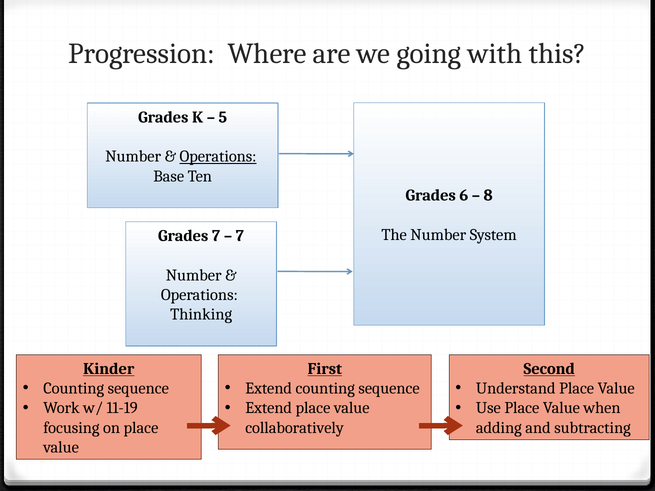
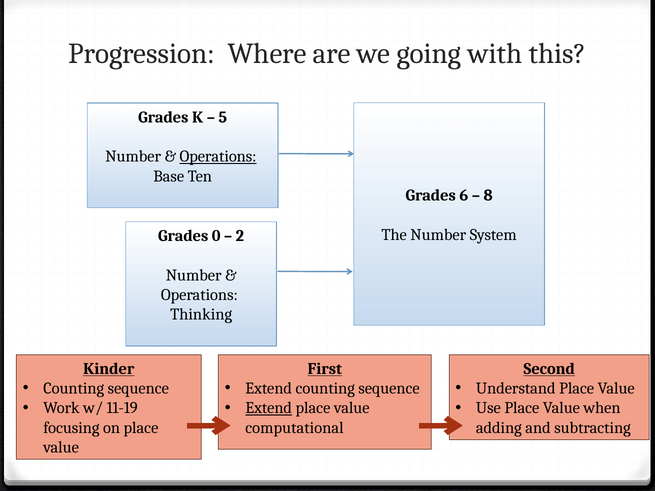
Grades 7: 7 -> 0
7 at (240, 236): 7 -> 2
Extend at (269, 408) underline: none -> present
collaboratively: collaboratively -> computational
